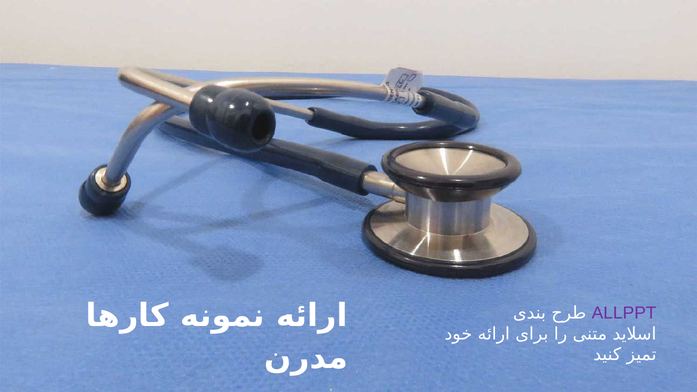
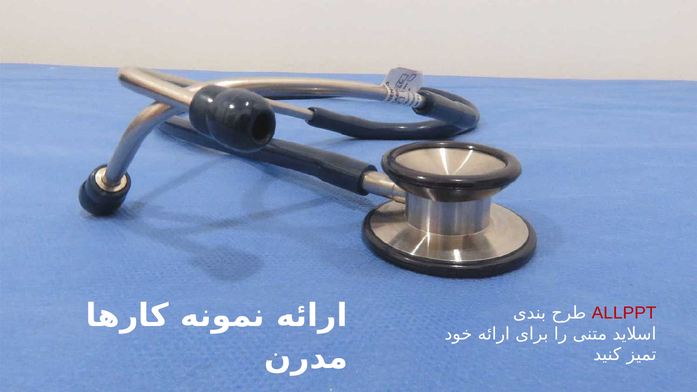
ALLPPT colour: purple -> red
